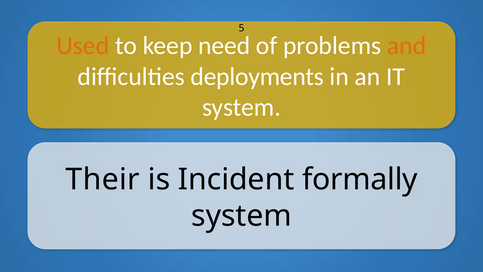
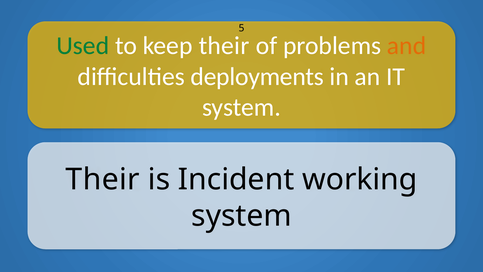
Used colour: orange -> green
keep need: need -> their
formally: formally -> working
